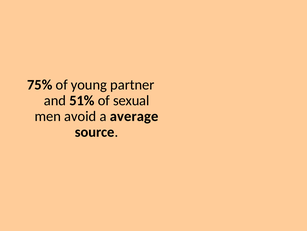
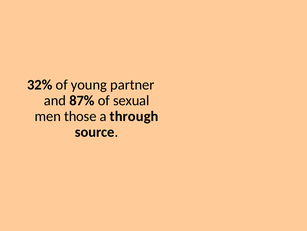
75%: 75% -> 32%
51%: 51% -> 87%
avoid: avoid -> those
average: average -> through
